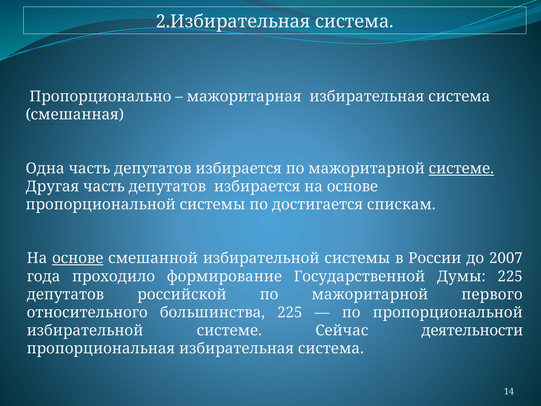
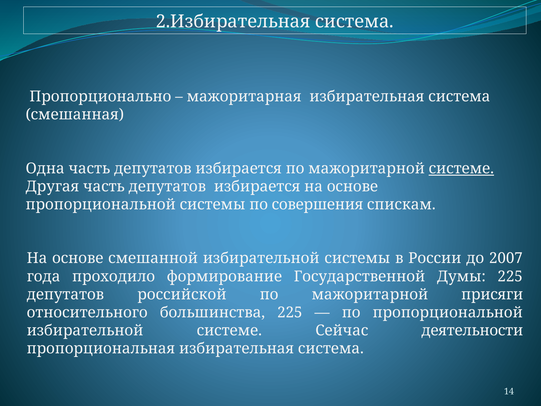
достигается: достигается -> совершения
основе at (78, 258) underline: present -> none
первого: первого -> присяги
